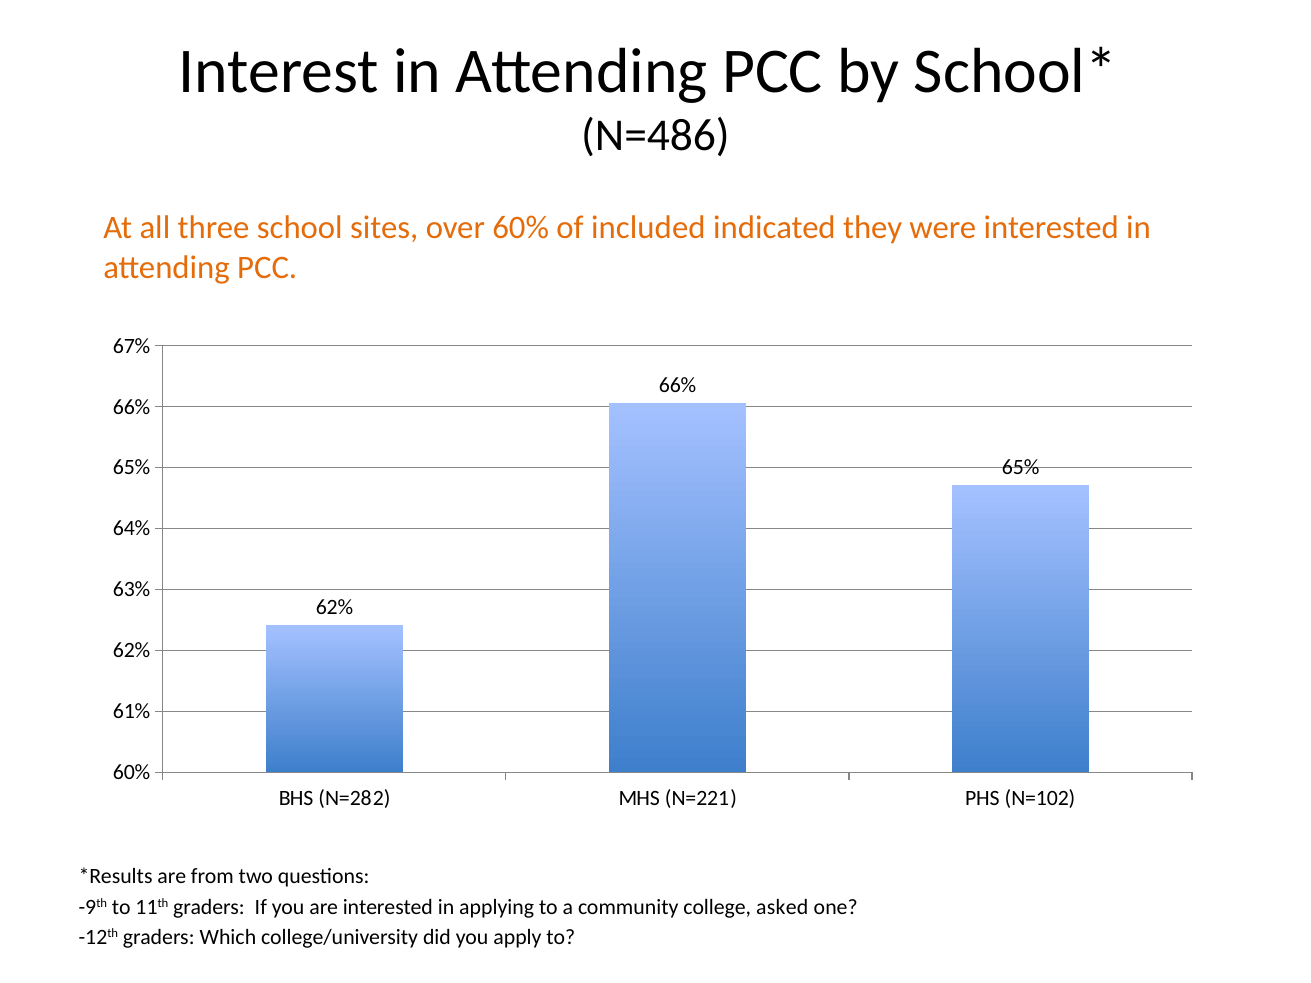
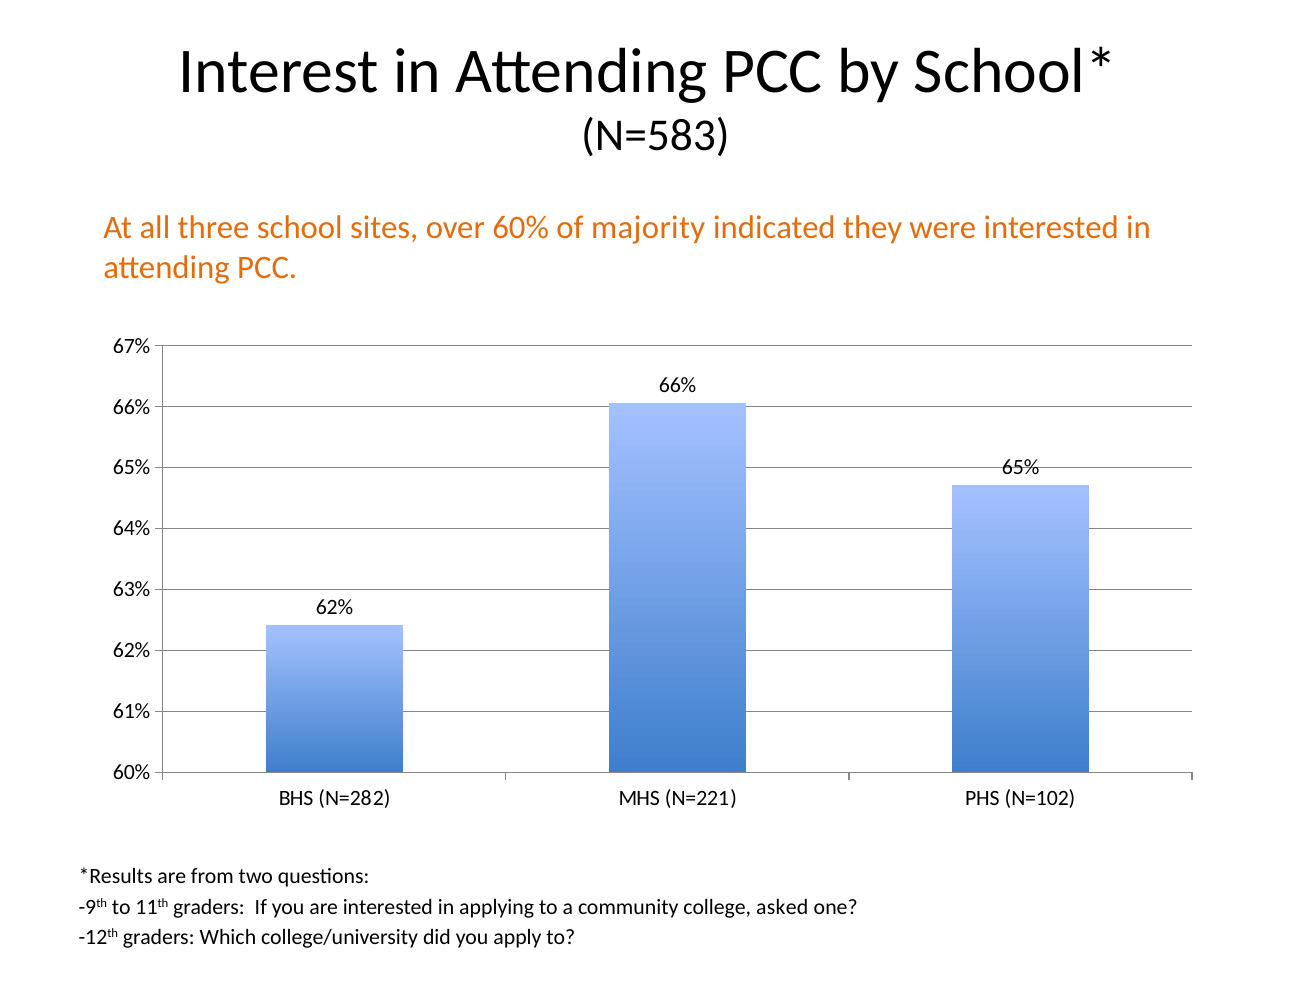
N=486: N=486 -> N=583
included: included -> majority
